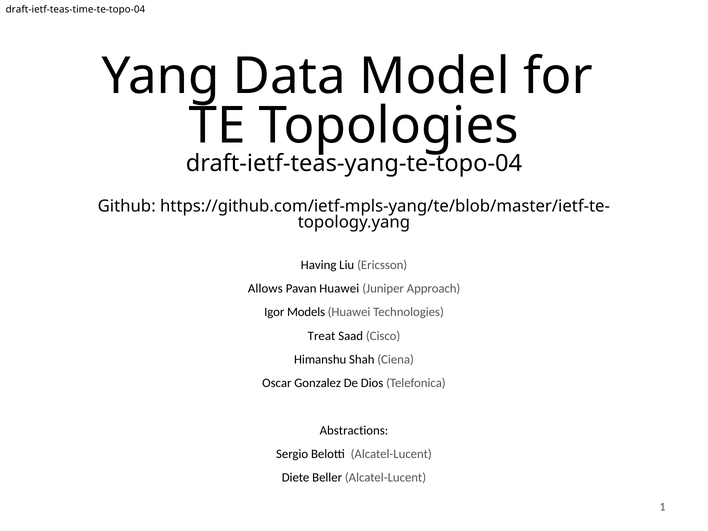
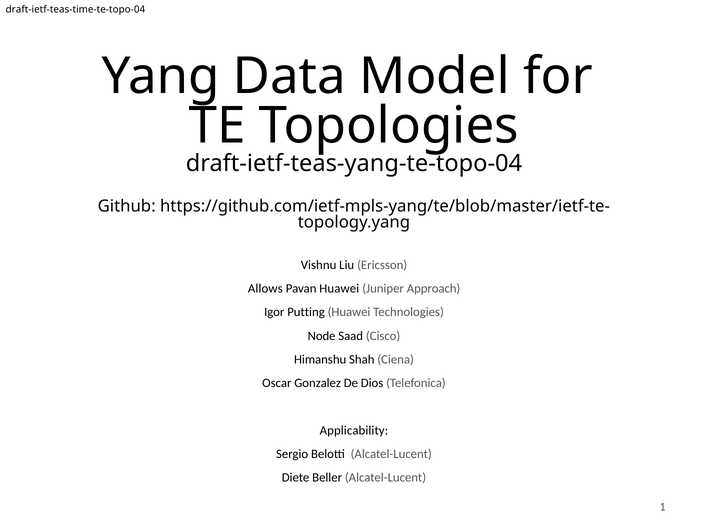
Having: Having -> Vishnu
Models: Models -> Putting
Treat: Treat -> Node
Abstractions: Abstractions -> Applicability
